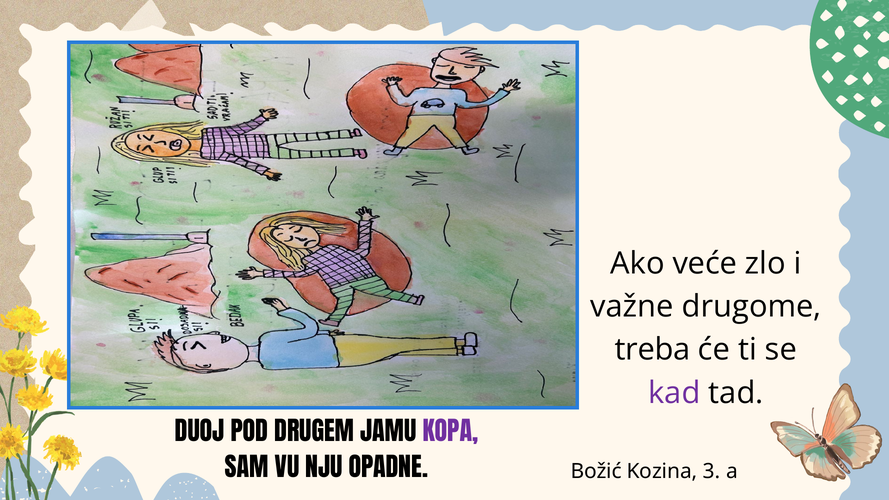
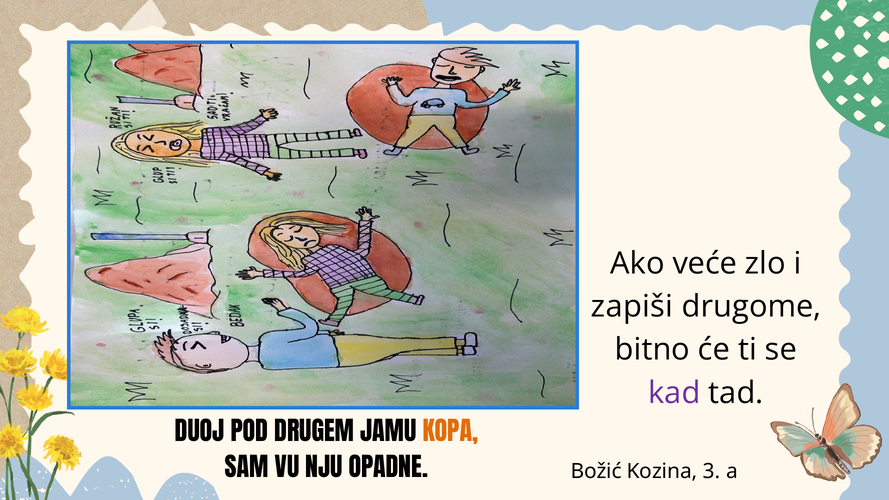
važne: važne -> zapiši
treba: treba -> bitno
KOPA colour: purple -> orange
